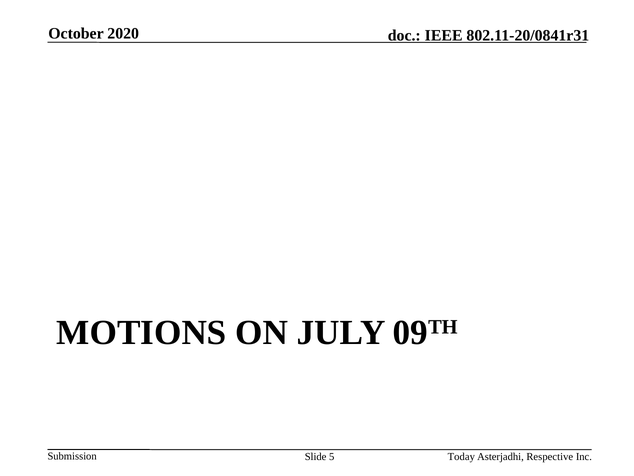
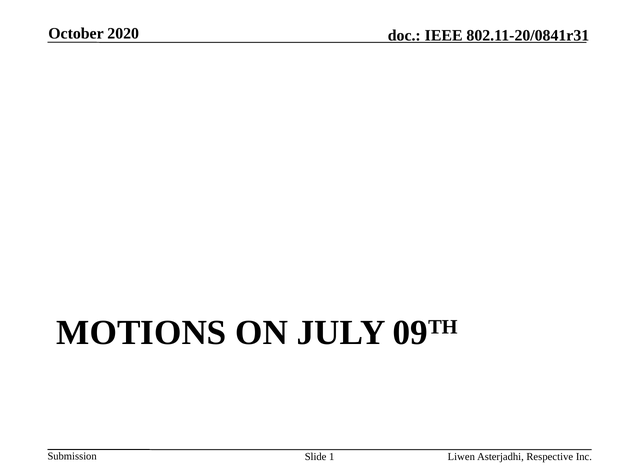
5: 5 -> 1
Today: Today -> Liwen
